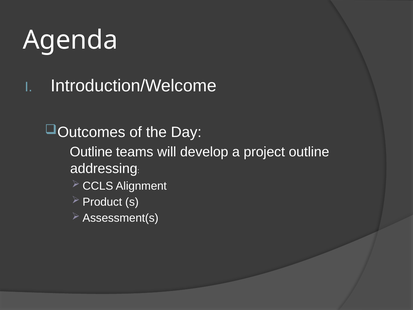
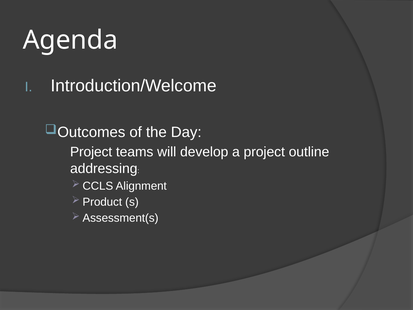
Outline at (91, 152): Outline -> Project
